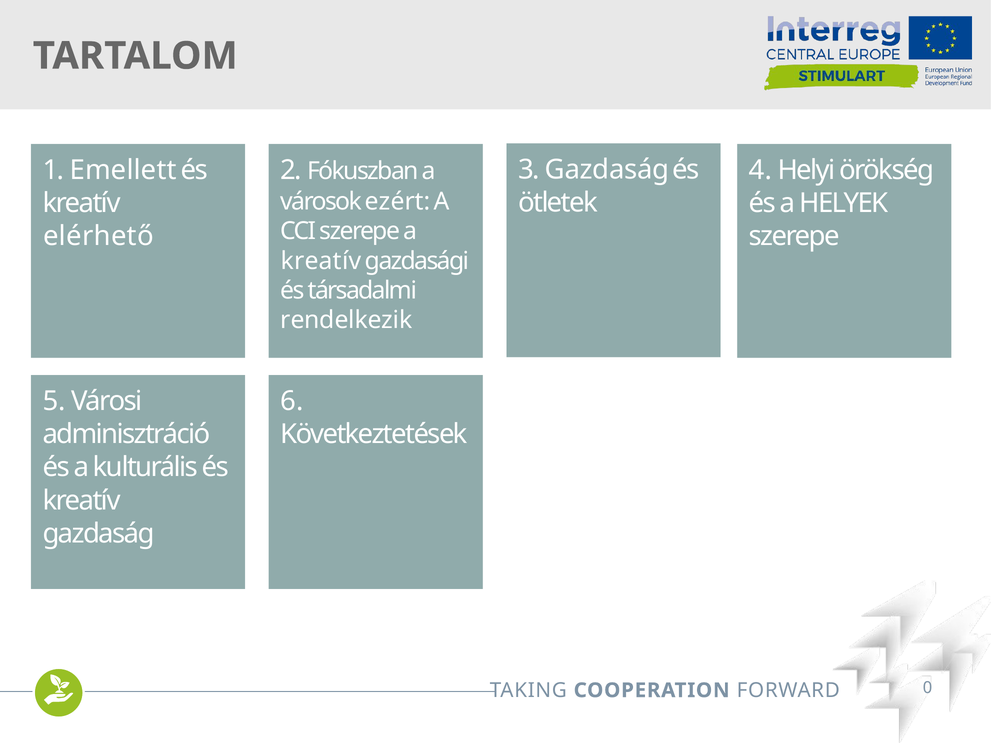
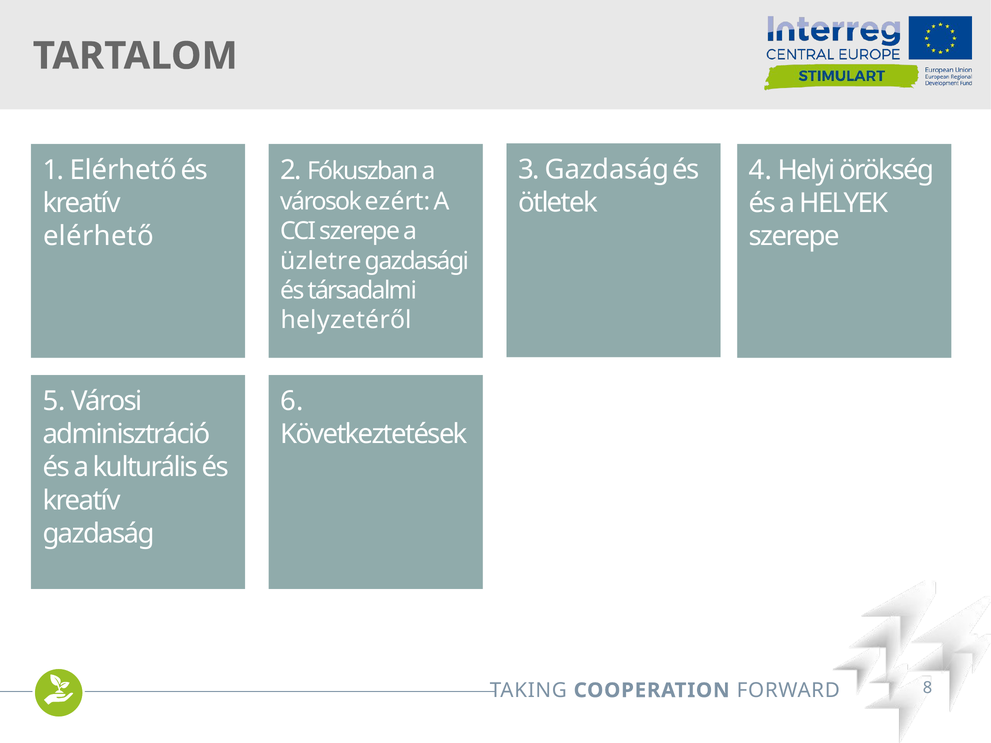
1 Emellett: Emellett -> Elérhető
kreatív at (321, 261): kreatív -> üzletre
rendelkezik: rendelkezik -> helyzetéről
0: 0 -> 8
